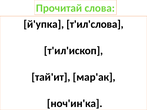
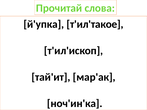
т'ил'слова: т'ил'слова -> т'ил'такое
